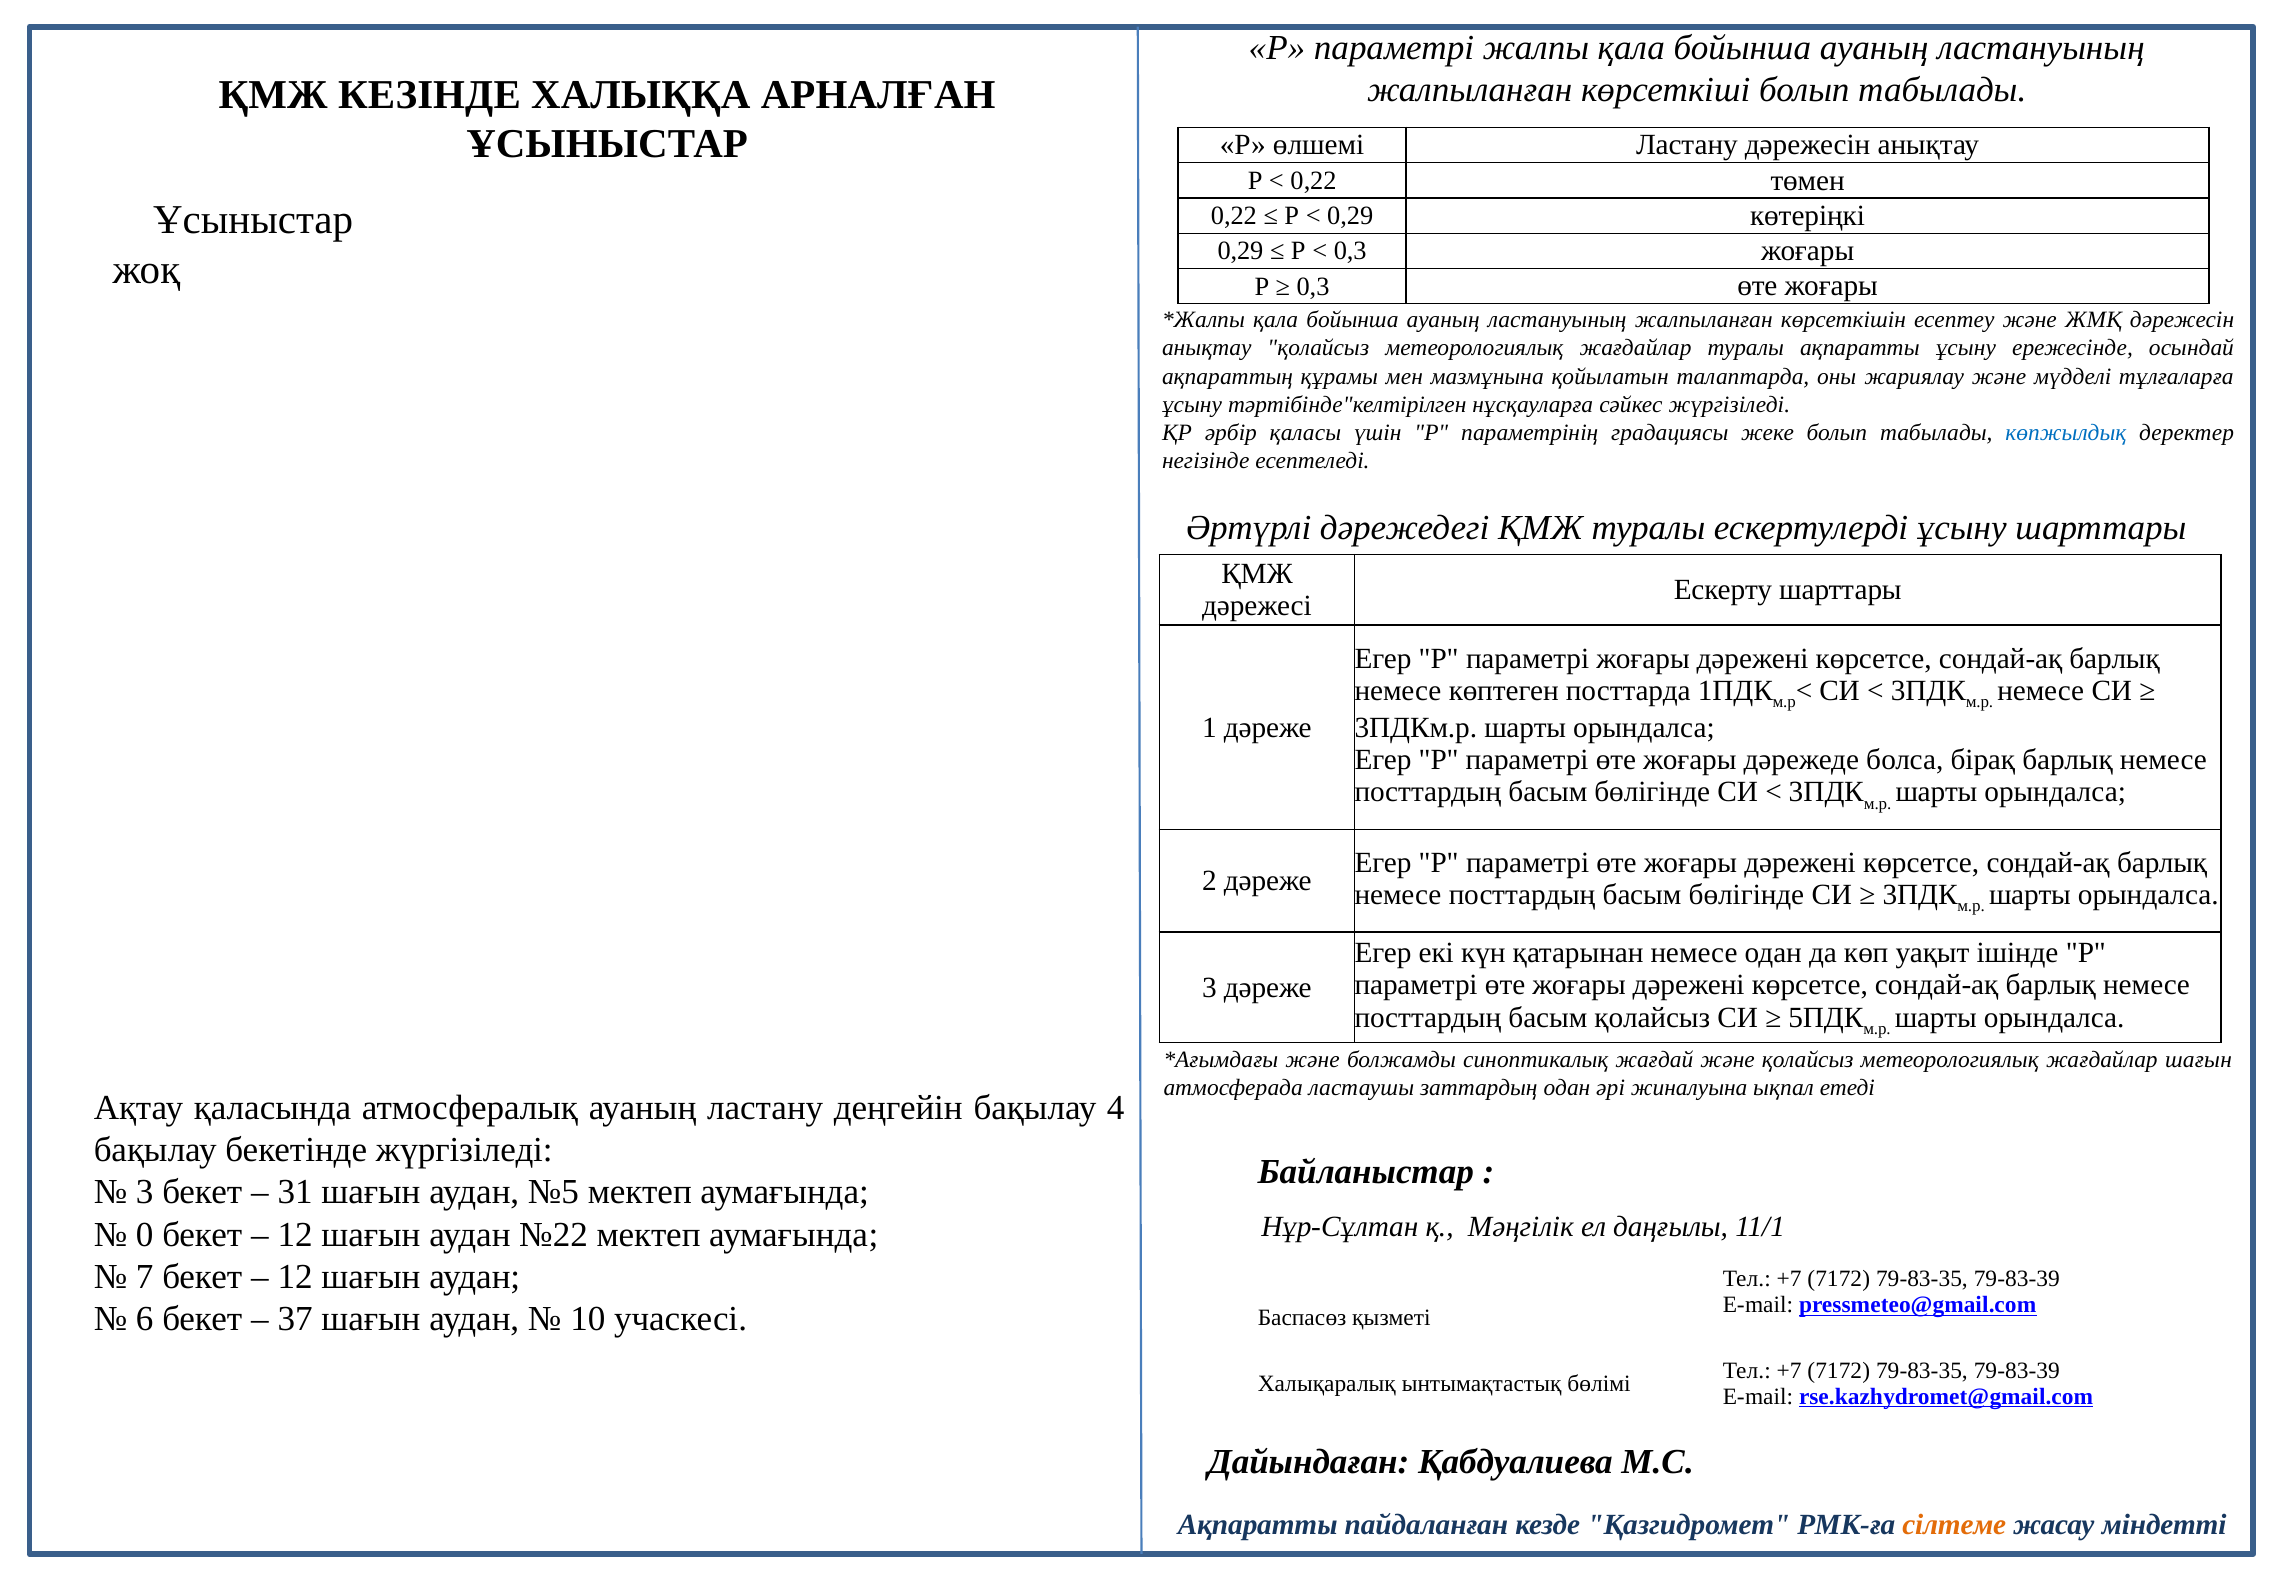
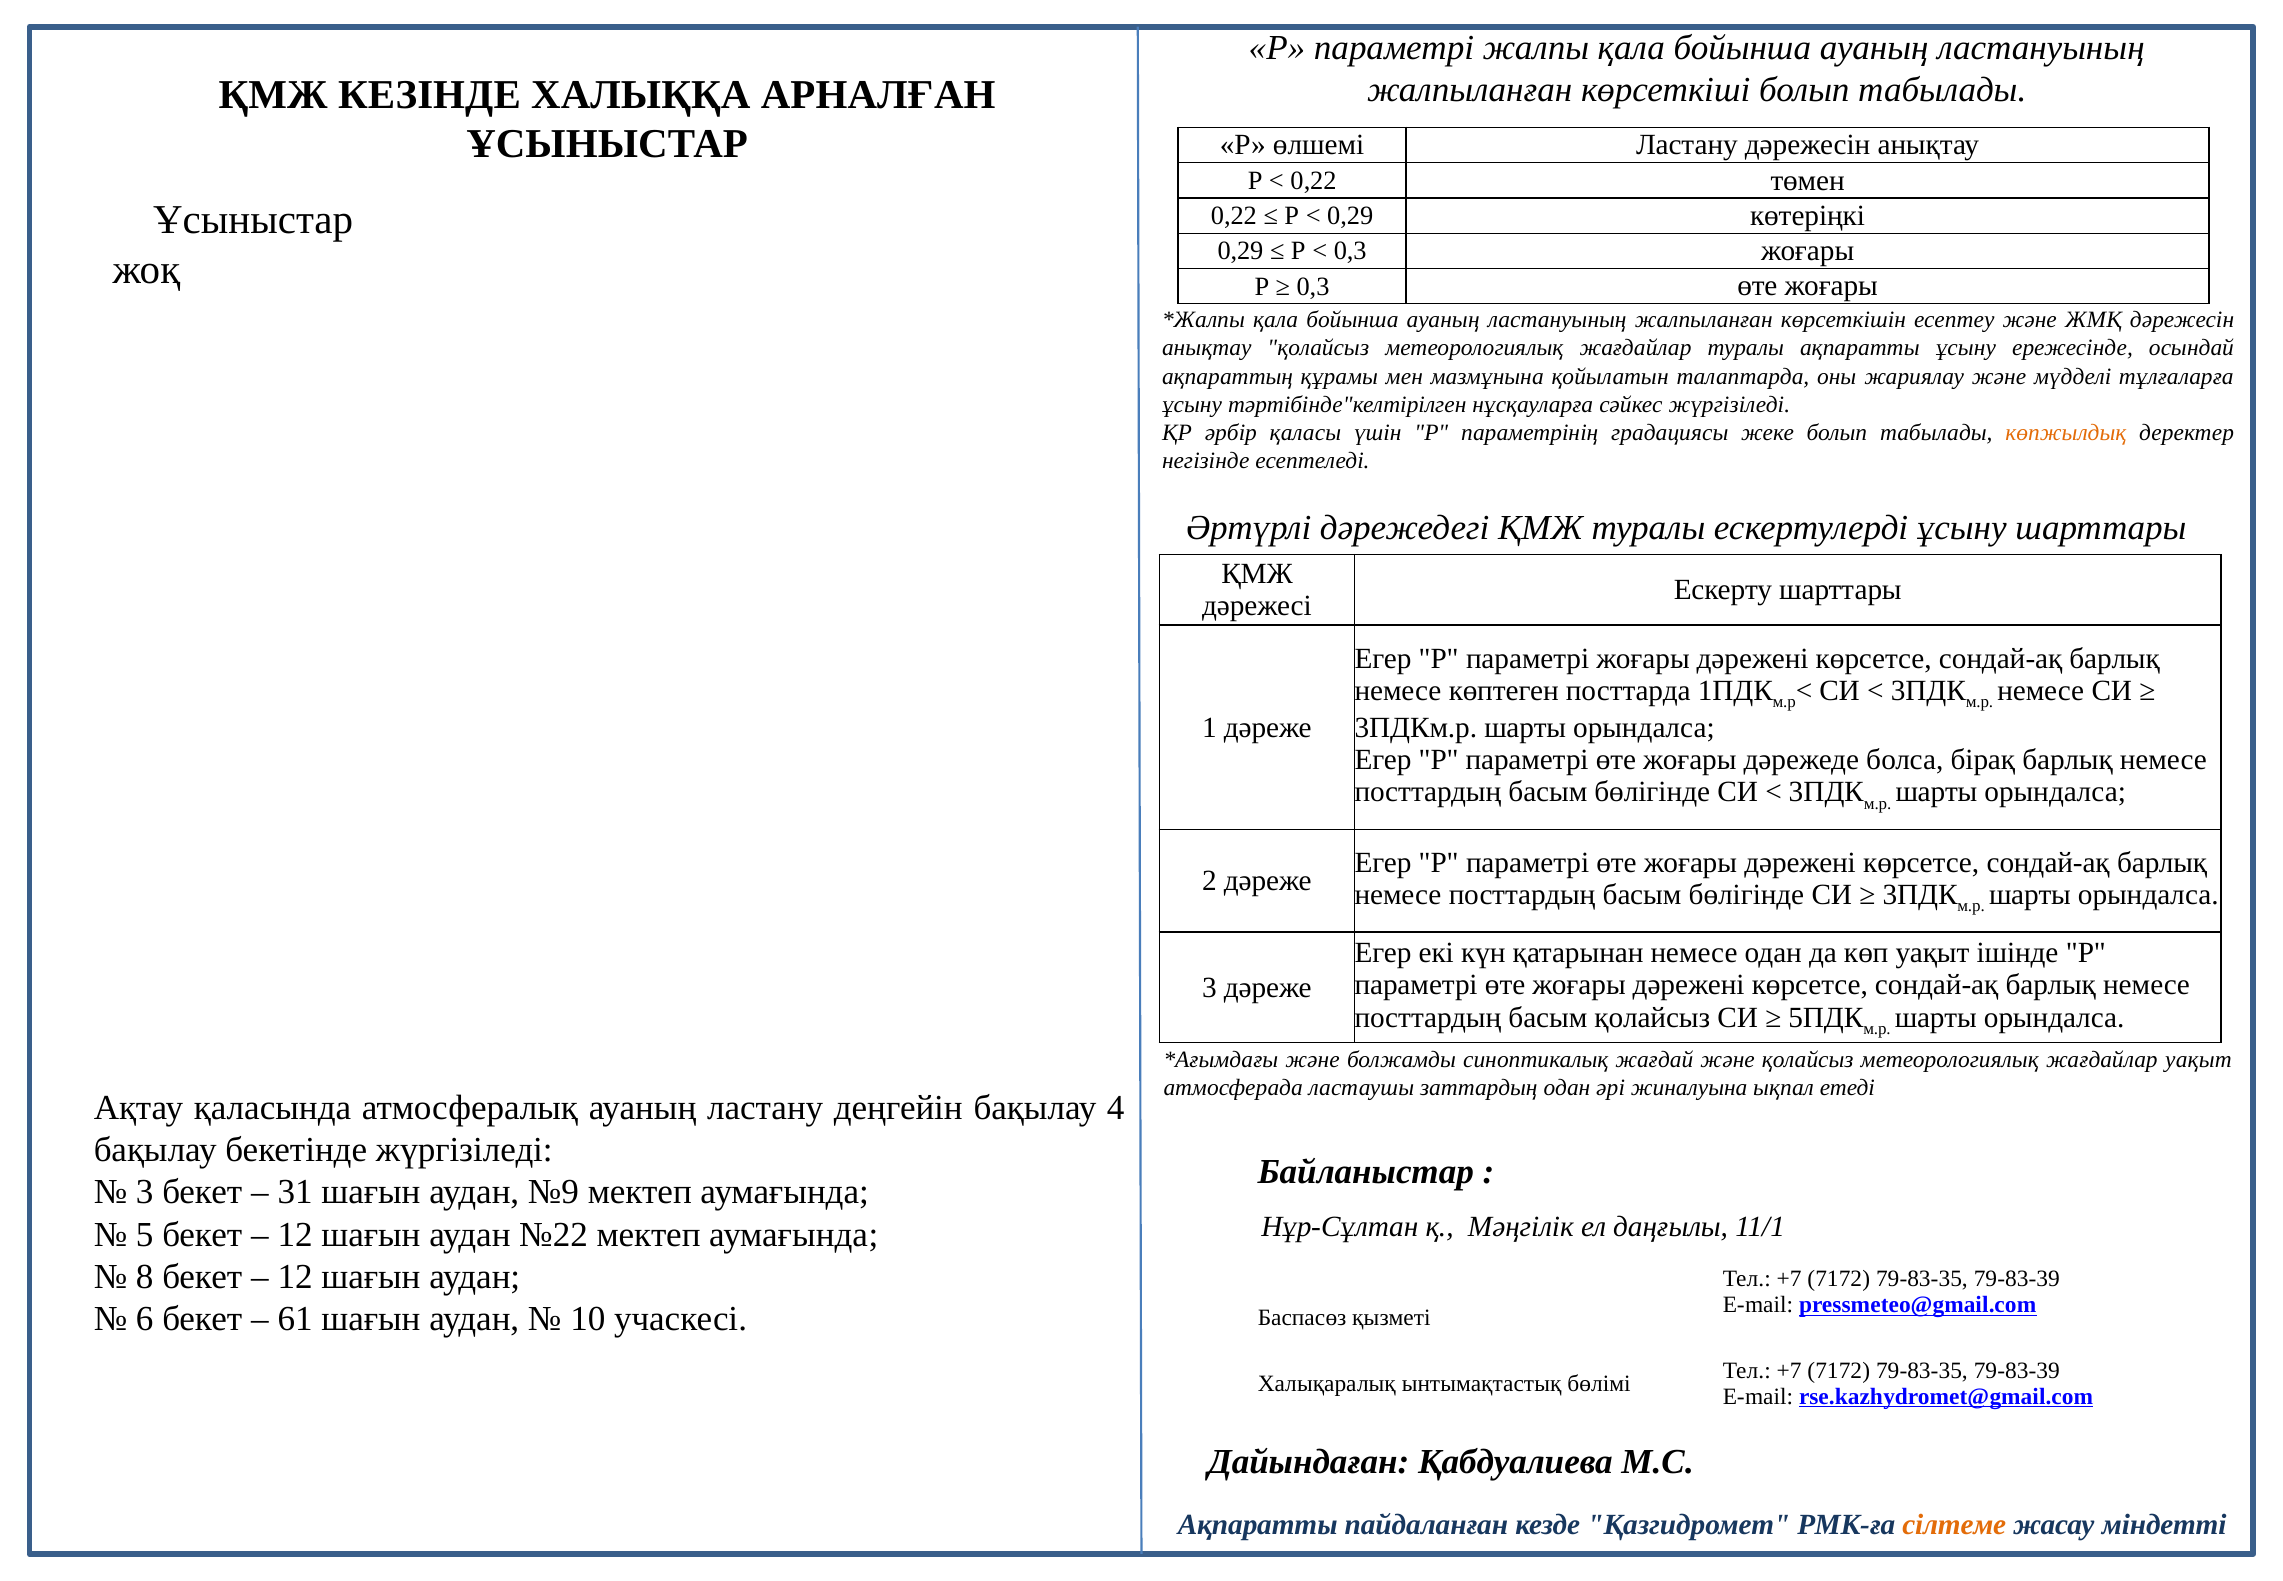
көпжылдық colour: blue -> orange
жағдайлар шағын: шағын -> уақыт
№5: №5 -> №9
0: 0 -> 5
7: 7 -> 8
37: 37 -> 61
